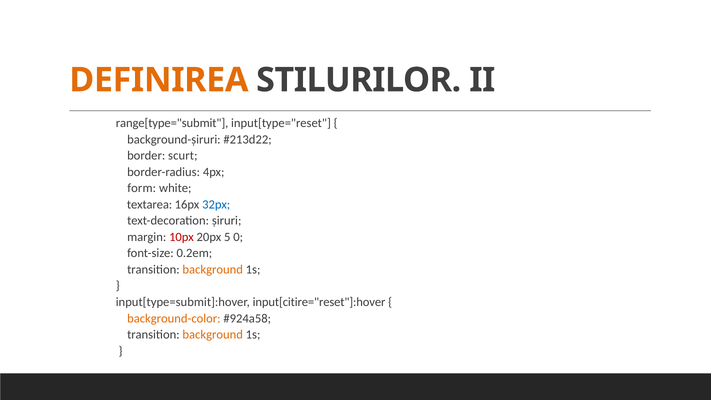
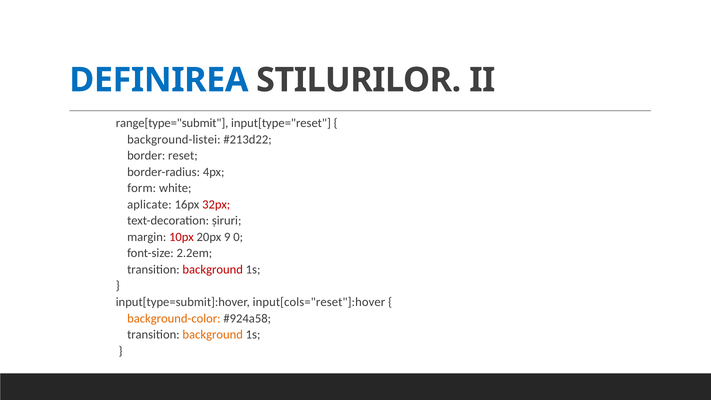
DEFINIREA colour: orange -> blue
background-șiruri: background-șiruri -> background-listei
scurt: scurt -> reset
textarea: textarea -> aplicate
32px colour: blue -> red
5: 5 -> 9
0.2em: 0.2em -> 2.2em
background at (213, 270) colour: orange -> red
input[citire="reset"]:hover: input[citire="reset"]:hover -> input[cols="reset"]:hover
